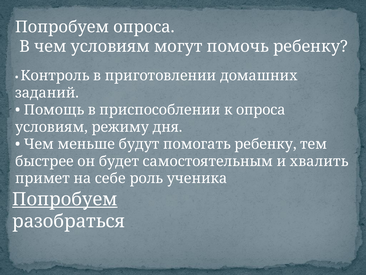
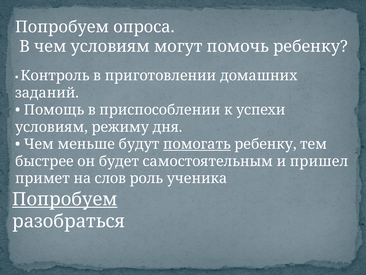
к опроса: опроса -> успехи
помогать underline: none -> present
хвалить: хвалить -> пришел
себе: себе -> слов
